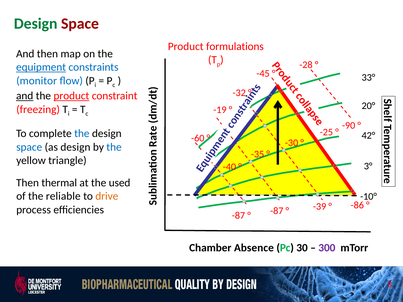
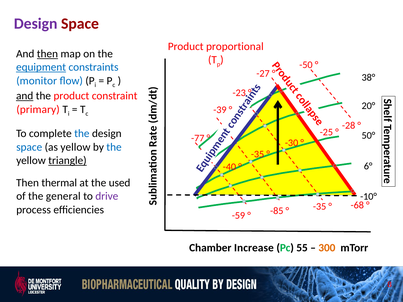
Design at (36, 24) colour: green -> purple
formulations: formulations -> proportional
then at (47, 54) underline: none -> present
-28: -28 -> -50
-45: -45 -> -27
33°: 33° -> 38°
-32: -32 -> -23
product at (71, 96) underline: present -> none
freezing: freezing -> primary
-19: -19 -> -39
-90: -90 -> -28
42°: 42° -> 50°
-60: -60 -> -77
as design: design -> yellow
triangle underline: none -> present
3°: 3° -> 6°
reliable: reliable -> general
drive colour: orange -> purple
-39 at (320, 207): -39 -> -35
-86: -86 -> -68
-87 at (277, 211): -87 -> -85
-87 at (238, 216): -87 -> -59
Absence: Absence -> Increase
30: 30 -> 55
300 colour: purple -> orange
